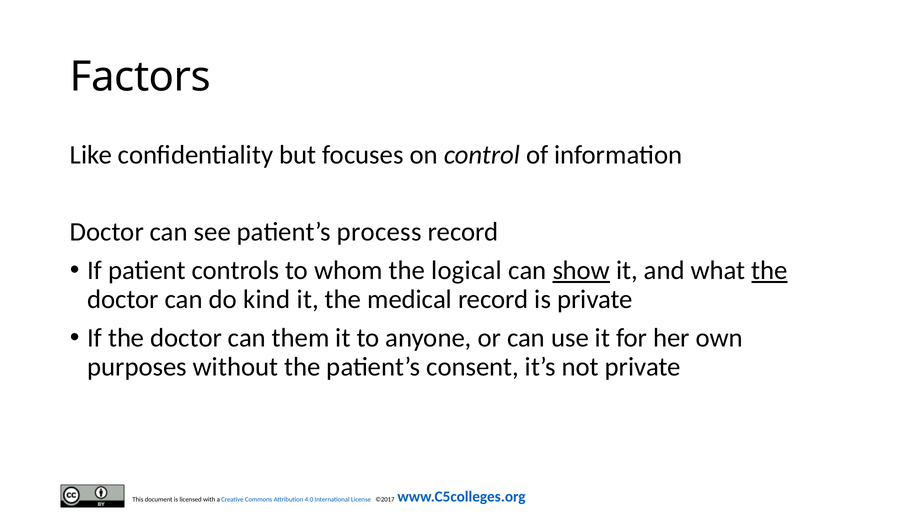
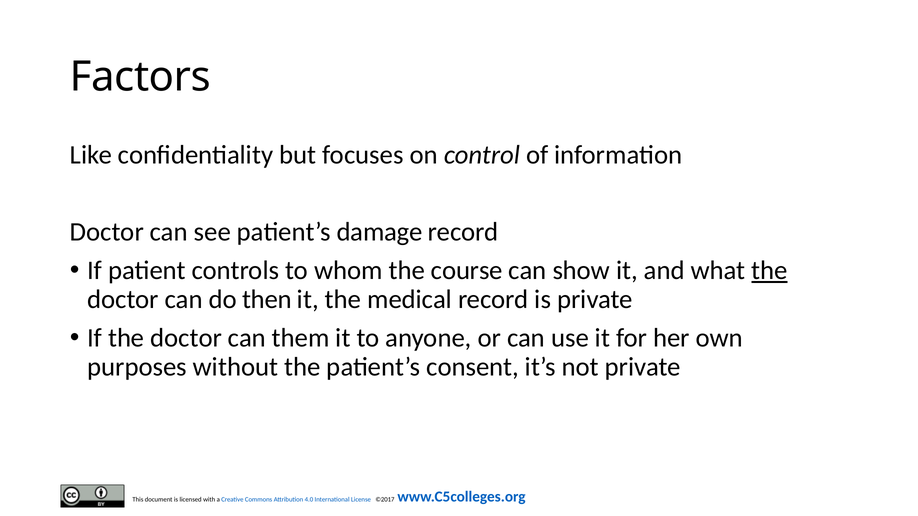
process: process -> damage
logical: logical -> course
show underline: present -> none
kind: kind -> then
